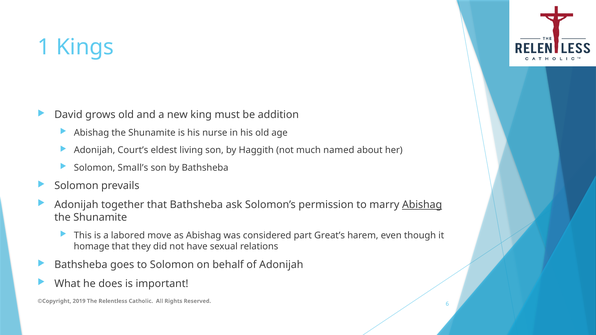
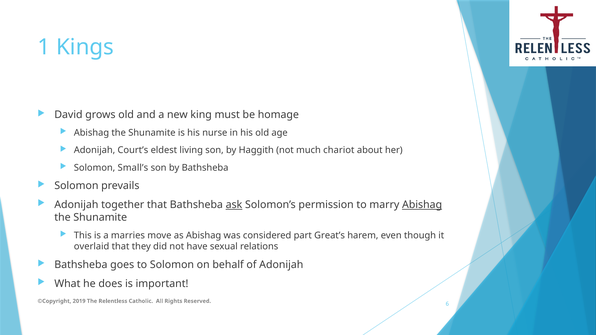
addition: addition -> homage
named: named -> chariot
ask underline: none -> present
labored: labored -> marries
homage: homage -> overlaid
